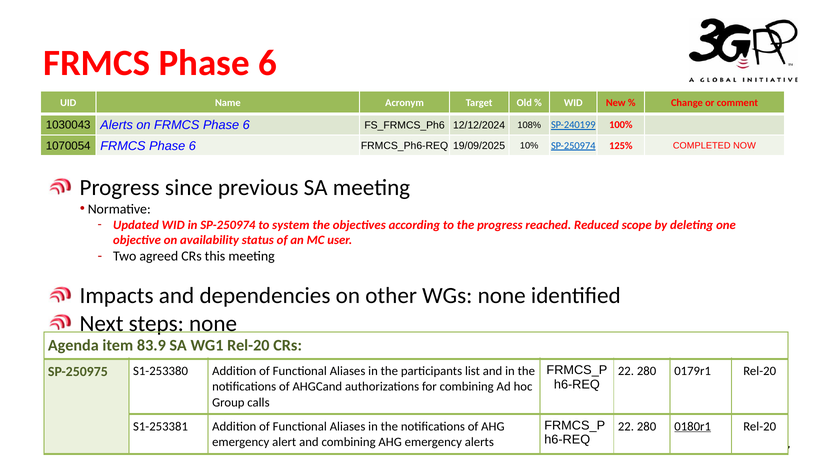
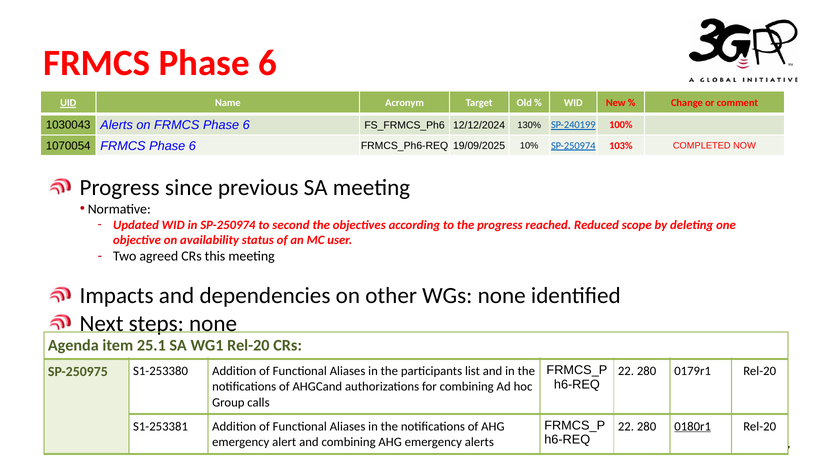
UID underline: none -> present
108%: 108% -> 130%
125%: 125% -> 103%
system: system -> second
83.9: 83.9 -> 25.1
